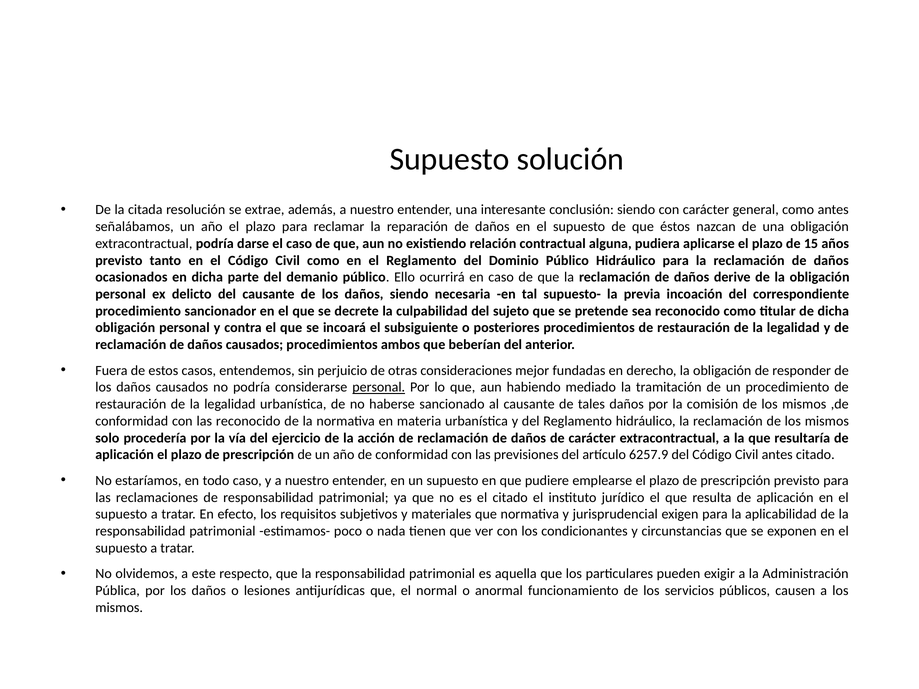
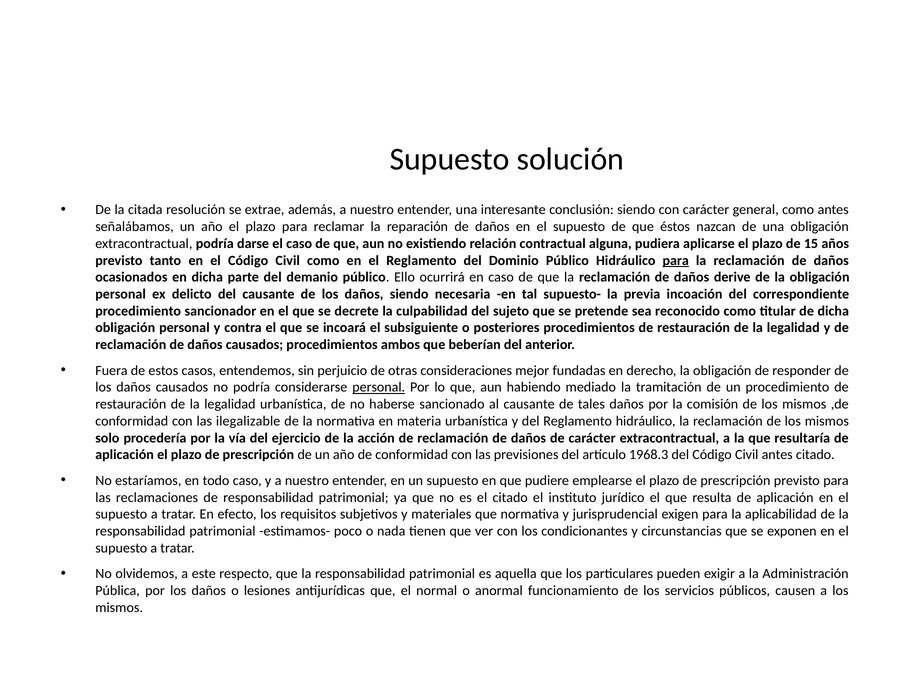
para at (676, 261) underline: none -> present
las reconocido: reconocido -> ilegalizable
6257.9: 6257.9 -> 1968.3
